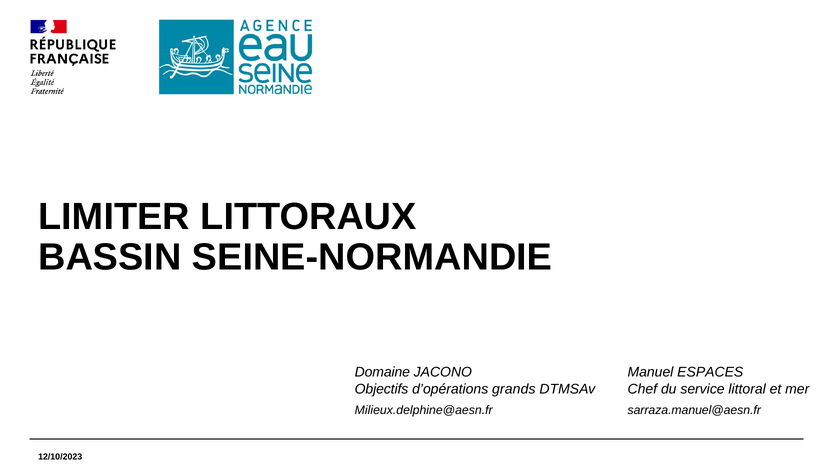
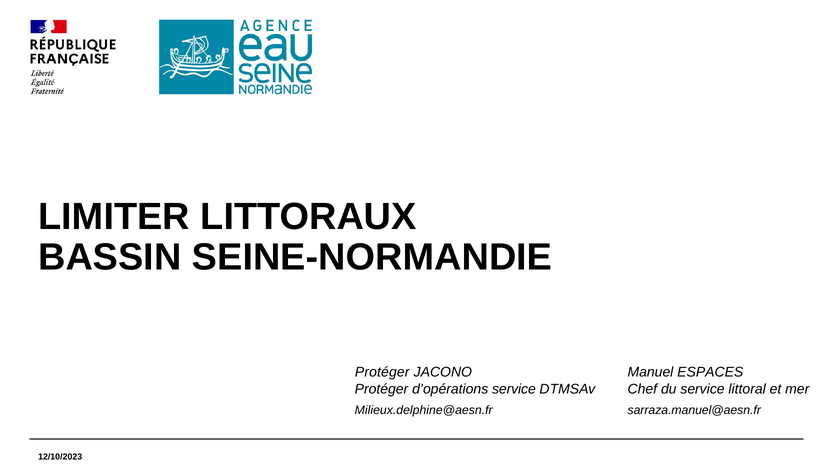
Domaine at (382, 373): Domaine -> Protéger
Objectifs at (382, 389): Objectifs -> Protéger
d’opérations grands: grands -> service
